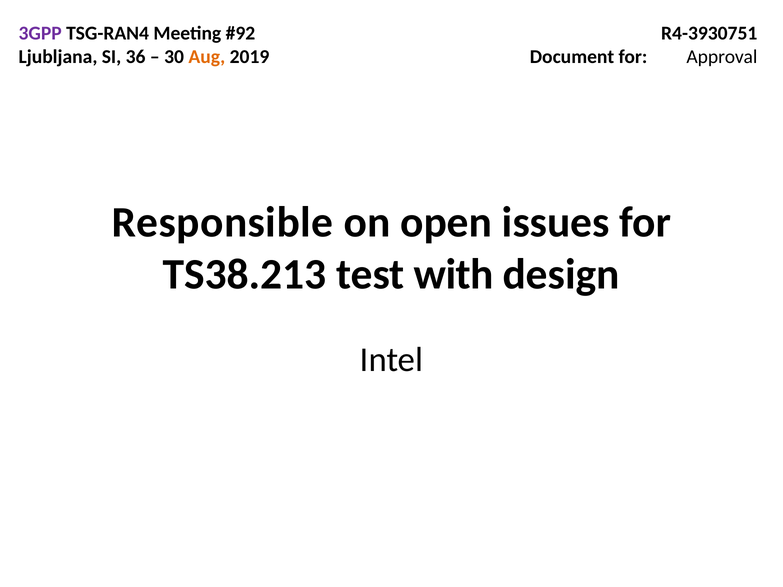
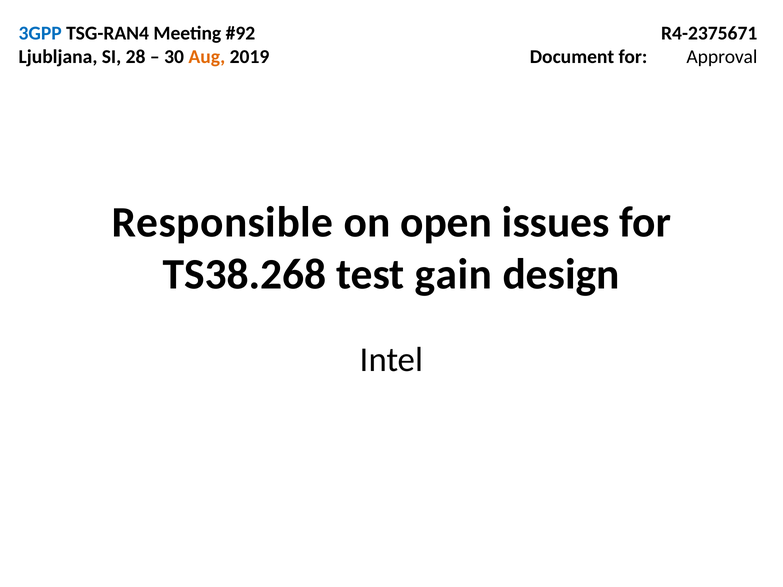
3GPP colour: purple -> blue
R4-3930751: R4-3930751 -> R4-2375671
36: 36 -> 28
TS38.213: TS38.213 -> TS38.268
with: with -> gain
